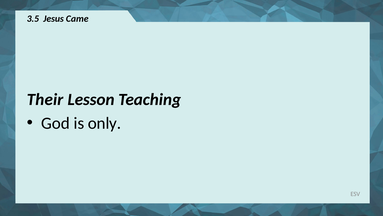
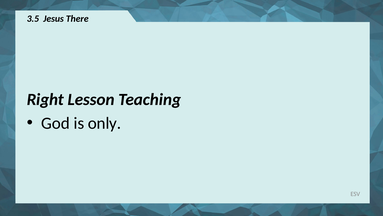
Came: Came -> There
Their: Their -> Right
